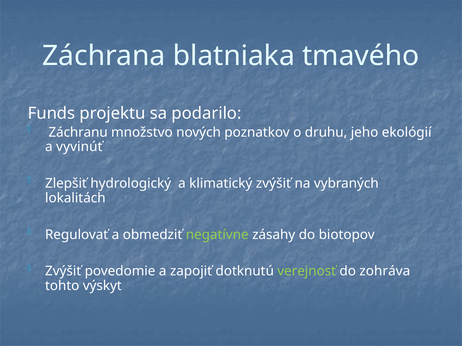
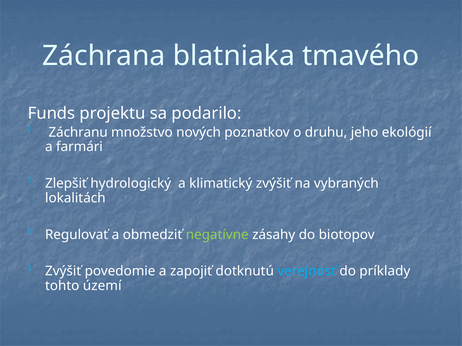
vyvinúť: vyvinúť -> farmári
verejnosť colour: light green -> light blue
zohráva: zohráva -> príklady
výskyt: výskyt -> území
